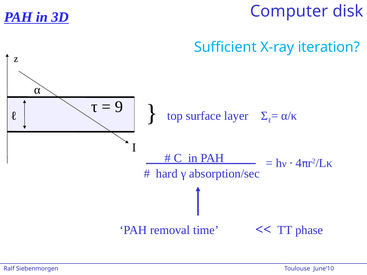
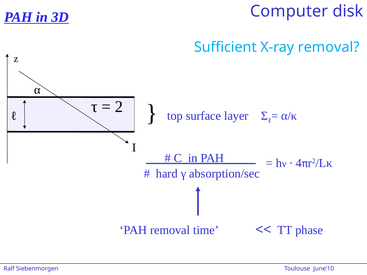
X-ray iteration: iteration -> removal
9: 9 -> 2
